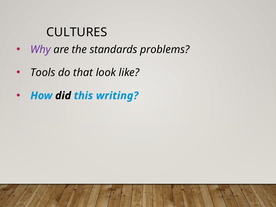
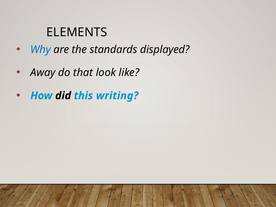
CULTURES: CULTURES -> ELEMENTS
Why colour: purple -> blue
problems: problems -> displayed
Tools: Tools -> Away
